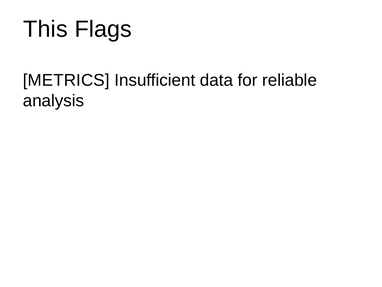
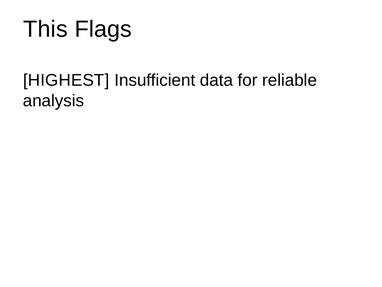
METRICS: METRICS -> HIGHEST
